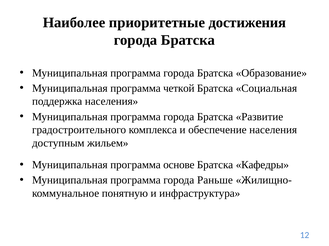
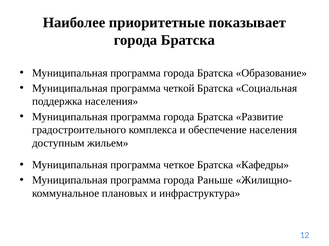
достижения: достижения -> показывает
основе: основе -> четкое
понятную: понятную -> плановых
